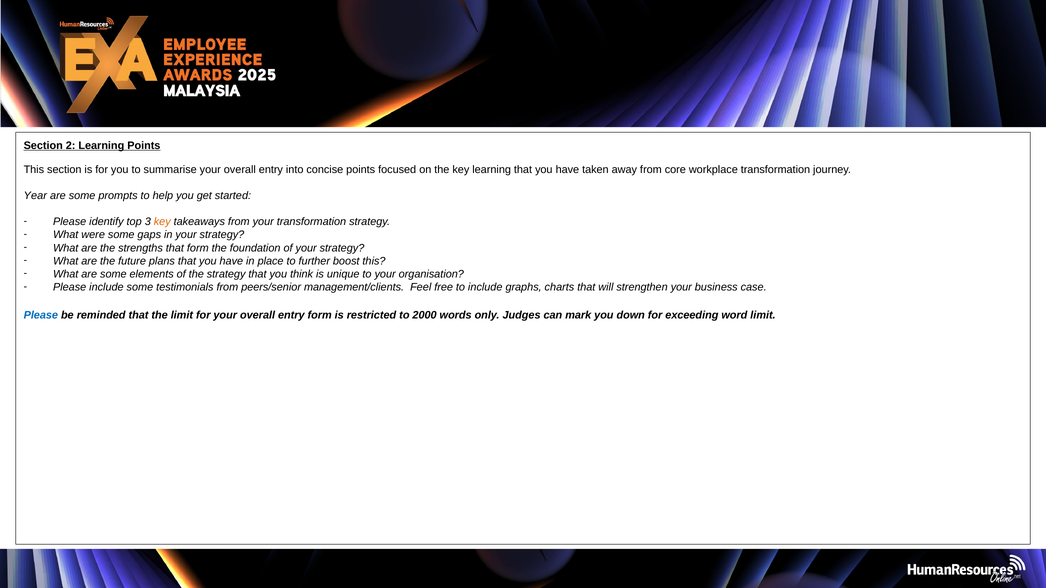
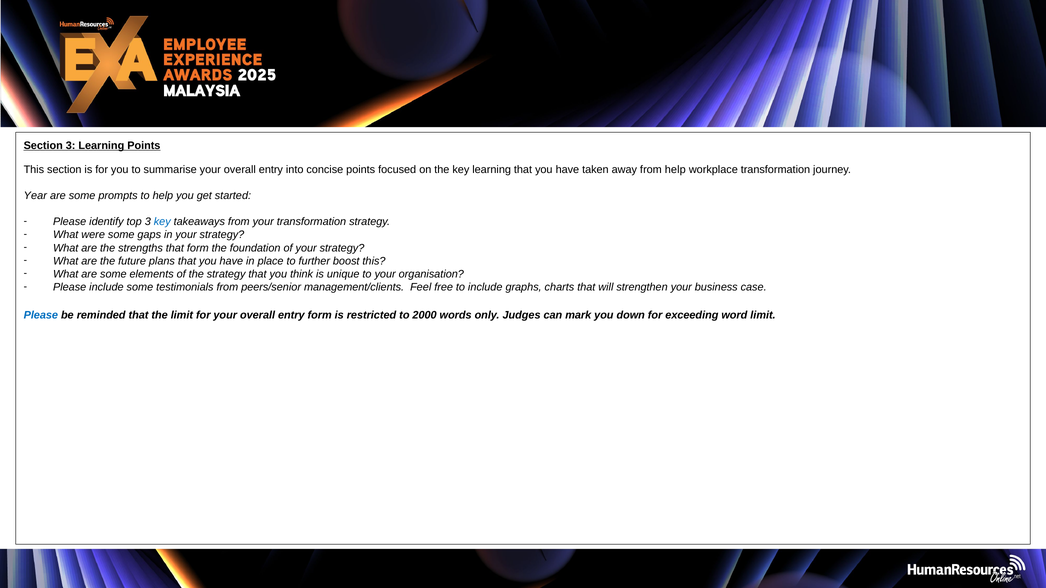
Section 2: 2 -> 3
from core: core -> help
key at (162, 222) colour: orange -> blue
